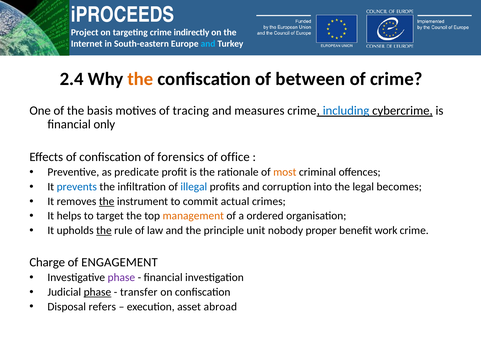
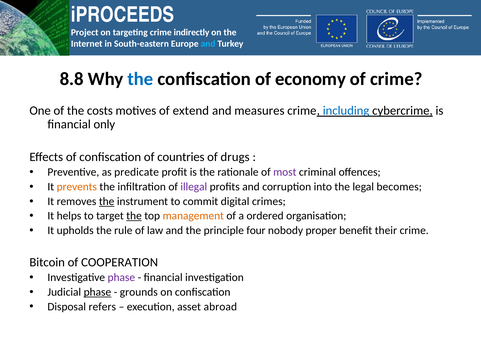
2.4: 2.4 -> 8.8
the at (140, 79) colour: orange -> blue
between: between -> economy
basis: basis -> costs
tracing: tracing -> extend
forensics: forensics -> countries
office: office -> drugs
most colour: orange -> purple
prevents colour: blue -> orange
illegal colour: blue -> purple
actual: actual -> digital
the at (134, 216) underline: none -> present
the at (104, 230) underline: present -> none
unit: unit -> four
work: work -> their
Charge: Charge -> Bitcoin
ENGAGEMENT: ENGAGEMENT -> COOPERATION
transfer: transfer -> grounds
